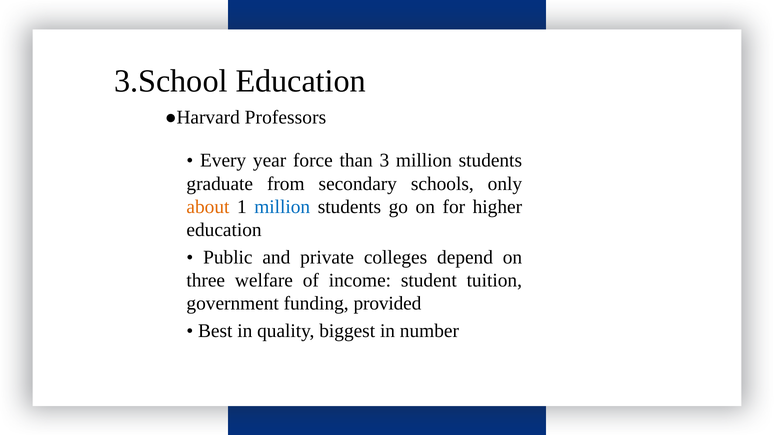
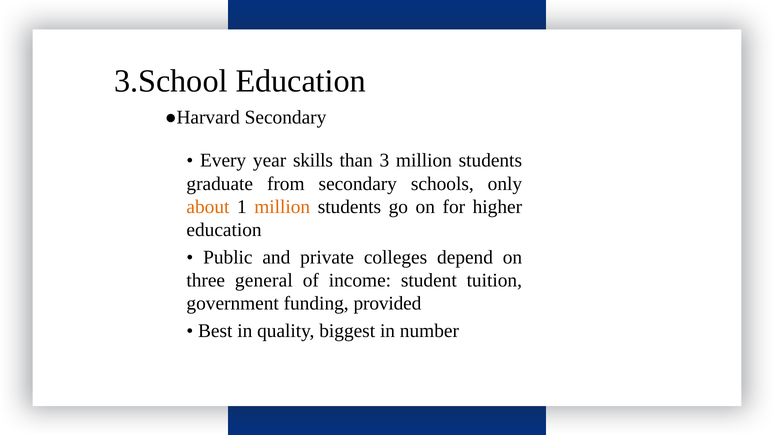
●Harvard Professors: Professors -> Secondary
force: force -> skills
million at (282, 207) colour: blue -> orange
welfare: welfare -> general
